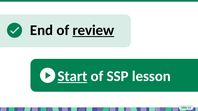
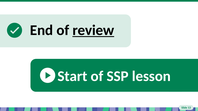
Start underline: present -> none
